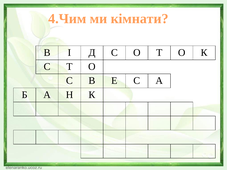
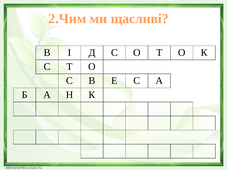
4.Чим: 4.Чим -> 2.Чим
кімнати: кімнати -> щасливі
